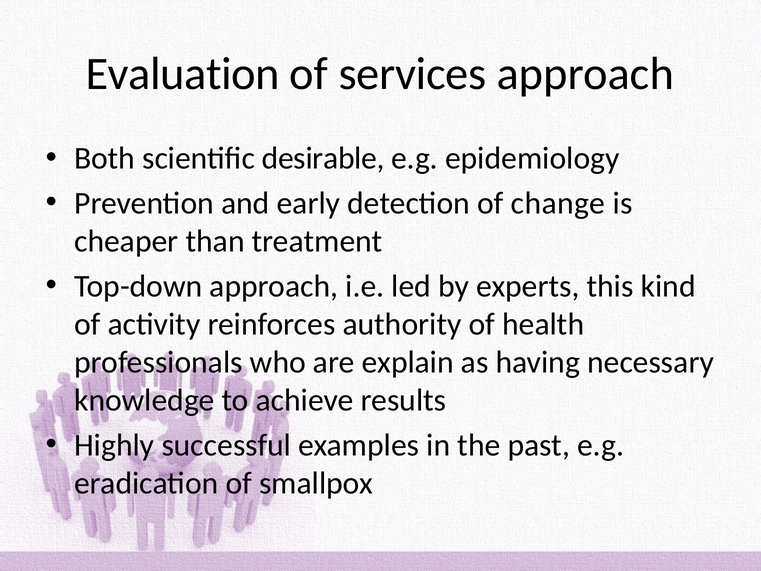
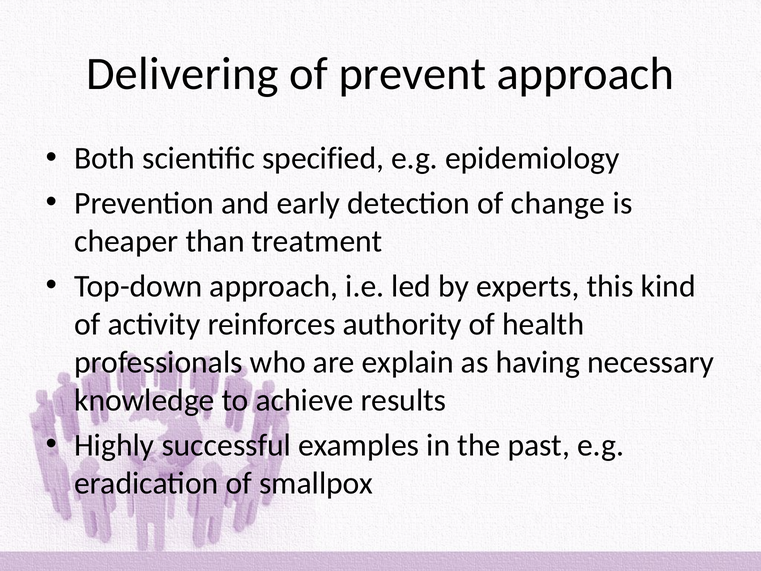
Evaluation: Evaluation -> Delivering
services: services -> prevent
desirable: desirable -> specified
